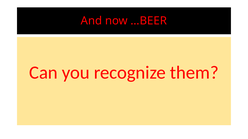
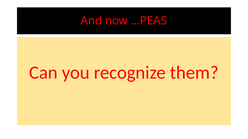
…BEER: …BEER -> …PEAS
